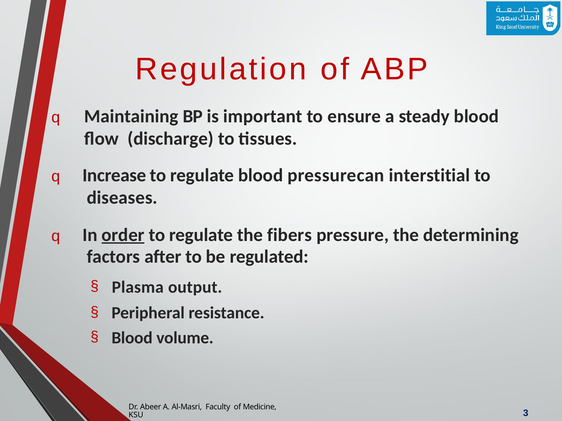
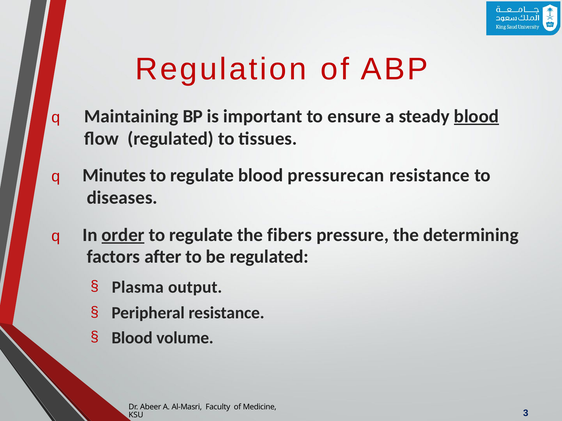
blood at (476, 116) underline: none -> present
flow discharge: discharge -> regulated
Increase: Increase -> Minutes
pressurecan interstitial: interstitial -> resistance
